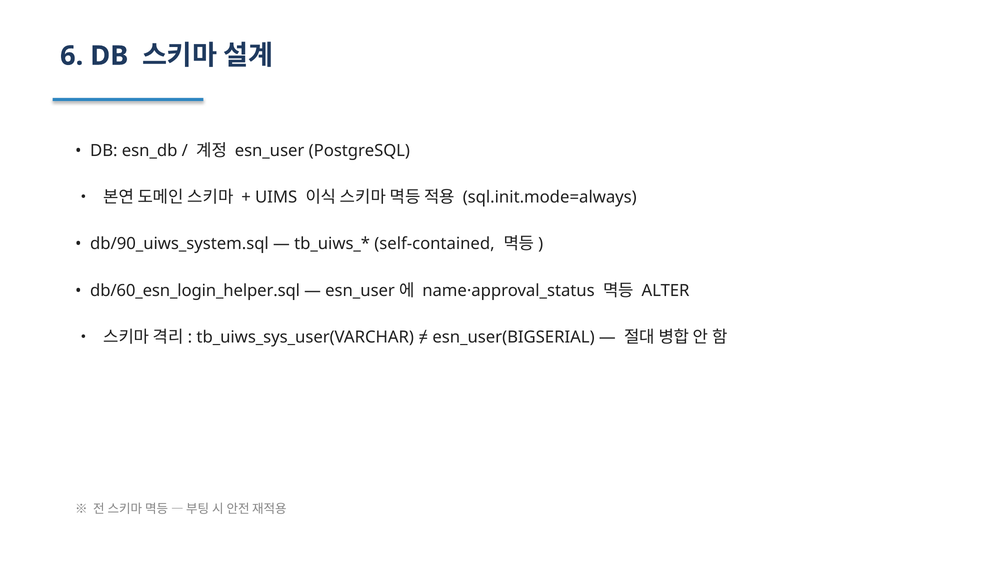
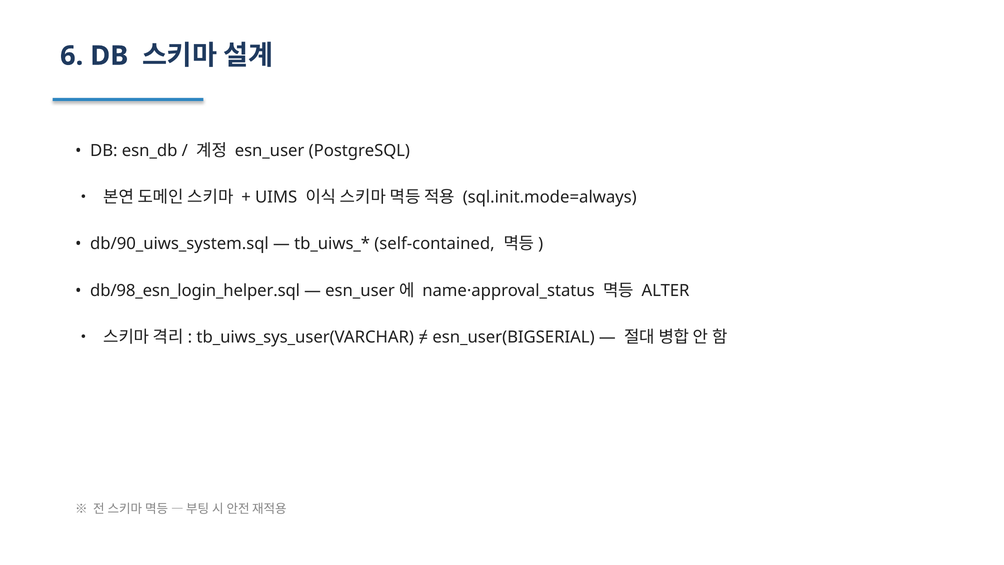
db/60_esn_login_helper.sql: db/60_esn_login_helper.sql -> db/98_esn_login_helper.sql
